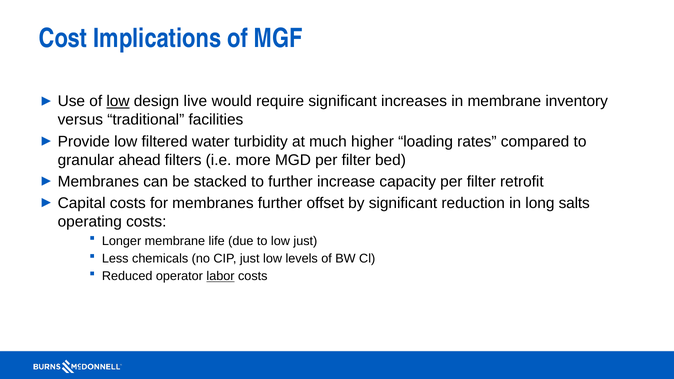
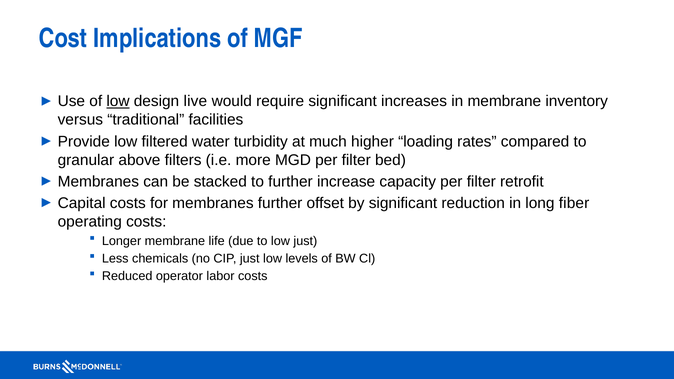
ahead: ahead -> above
salts: salts -> fiber
labor underline: present -> none
